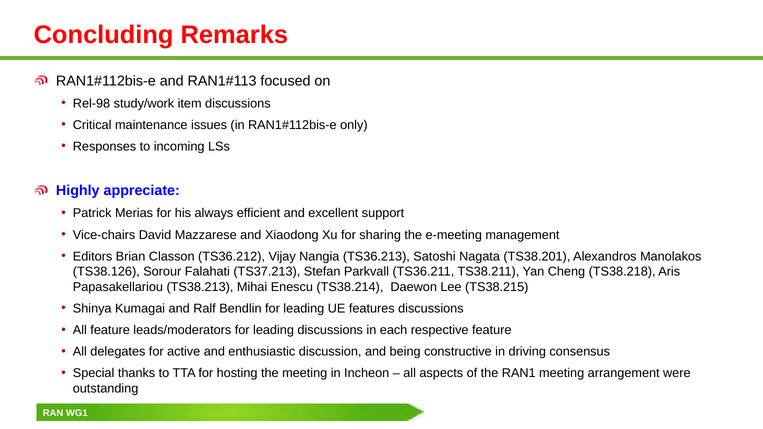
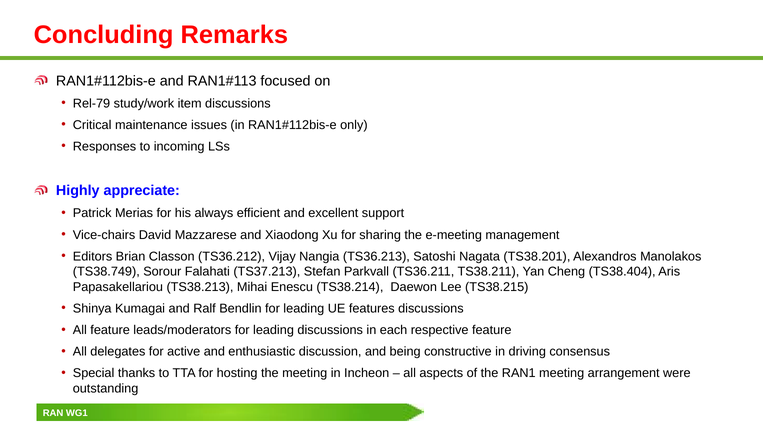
Rel-98: Rel-98 -> Rel-79
TS38.126: TS38.126 -> TS38.749
TS38.218: TS38.218 -> TS38.404
